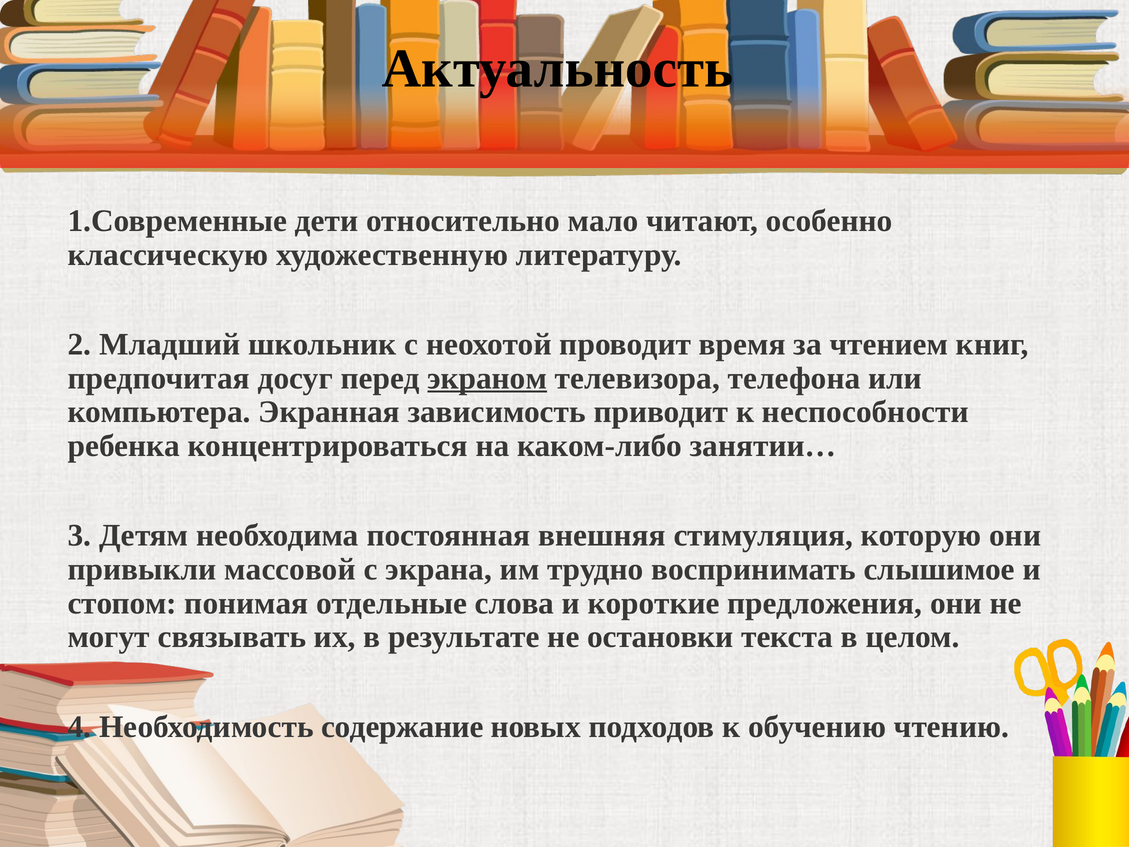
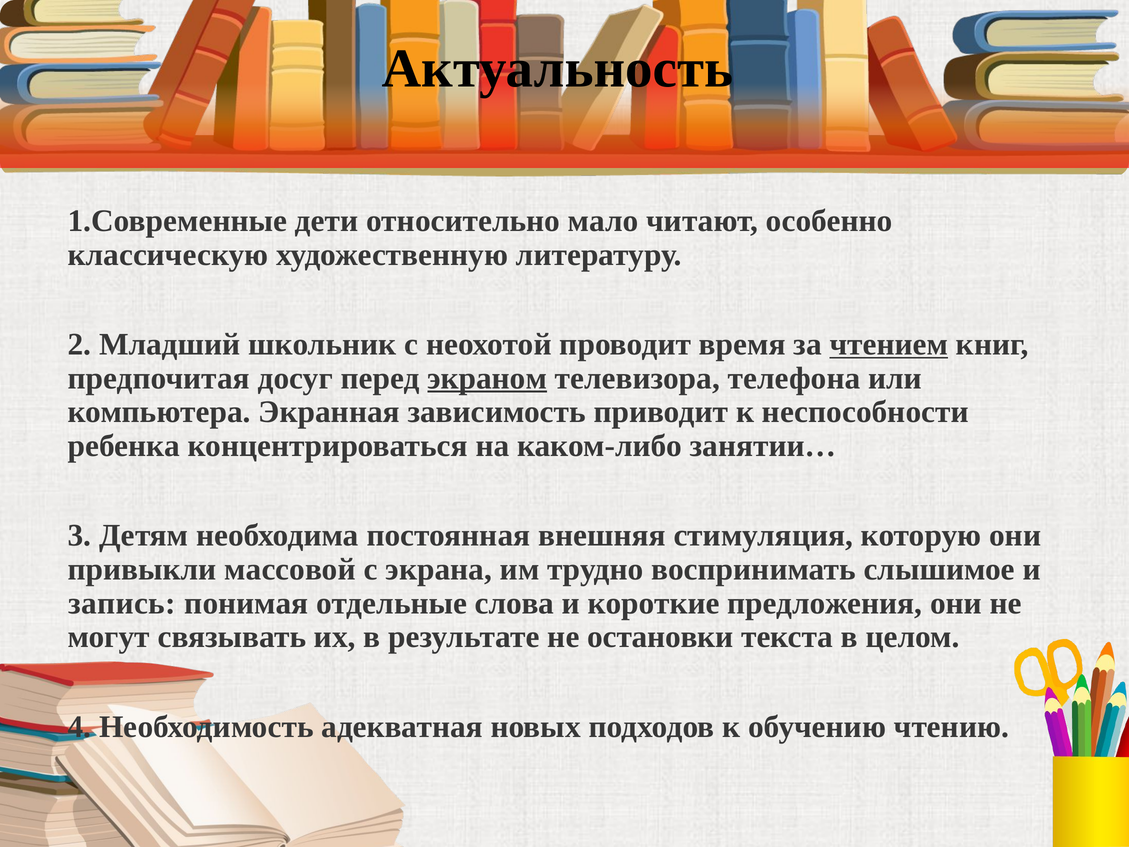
чтением underline: none -> present
стопом: стопом -> запись
содержание: содержание -> адекватная
